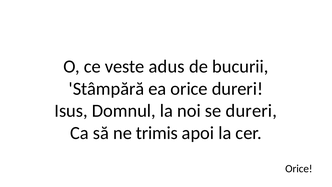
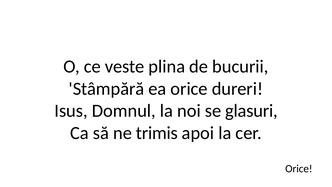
adus: adus -> plina
se dureri: dureri -> glasuri
